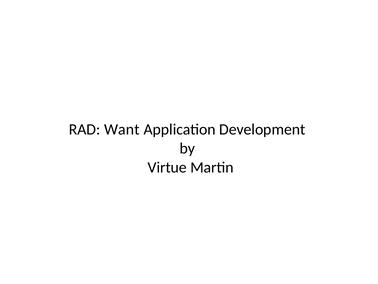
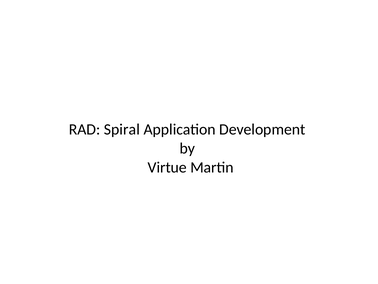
Want: Want -> Spiral
